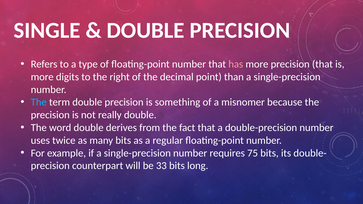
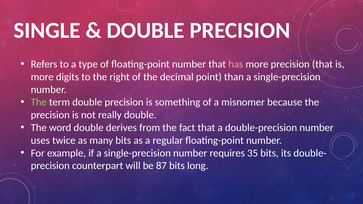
The at (39, 102) colour: light blue -> light green
75: 75 -> 35
33: 33 -> 87
